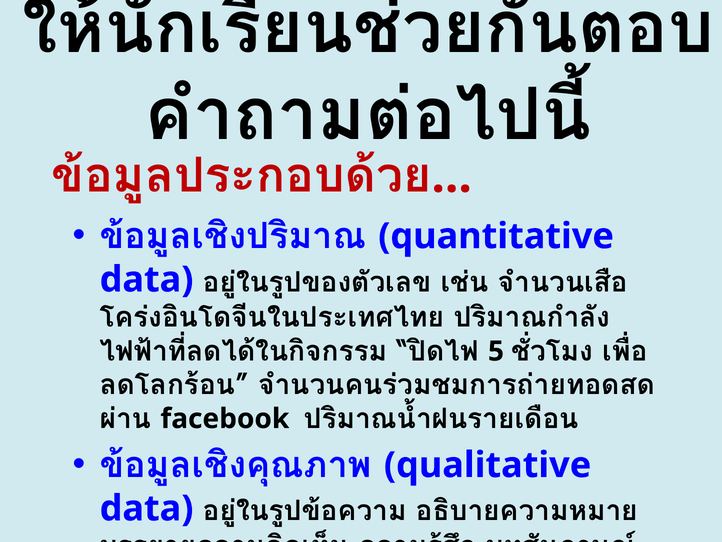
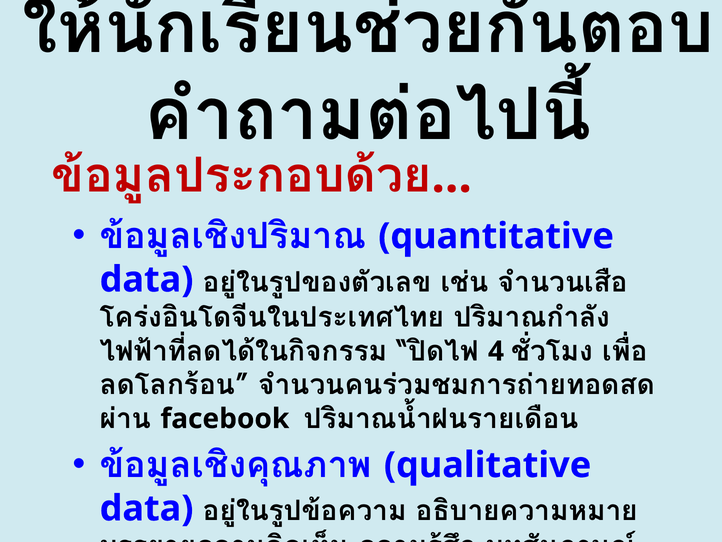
5: 5 -> 4
